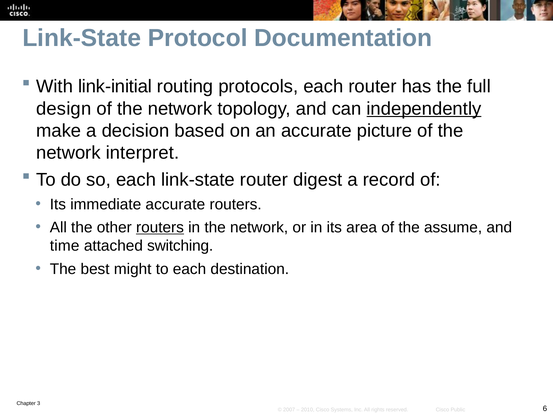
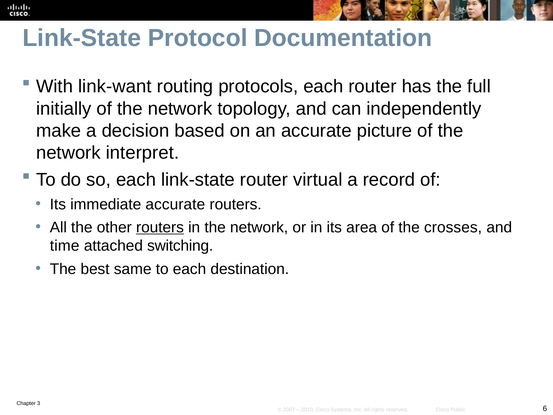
link-initial: link-initial -> link-want
design: design -> initially
independently underline: present -> none
digest: digest -> virtual
assume: assume -> crosses
might: might -> same
